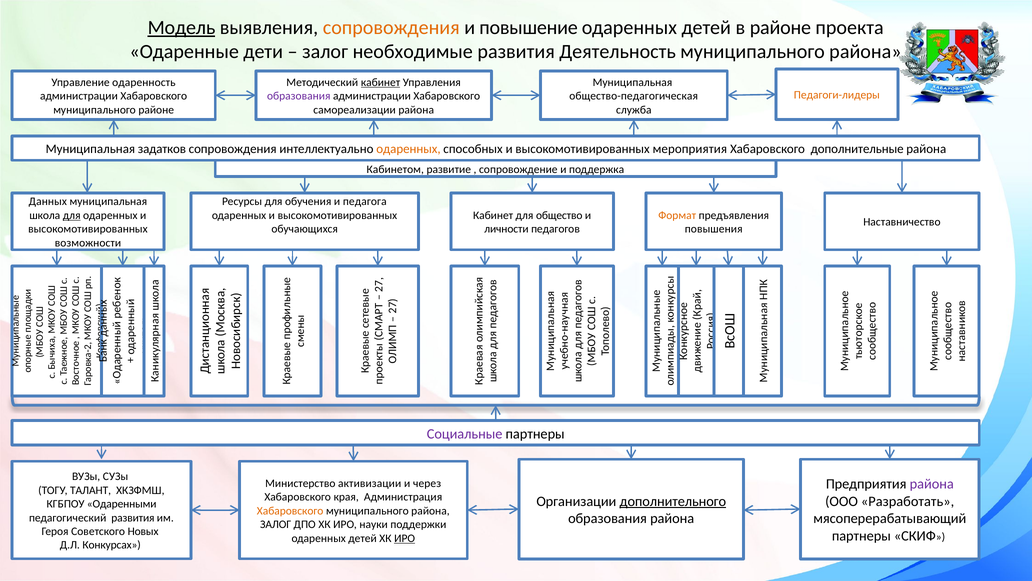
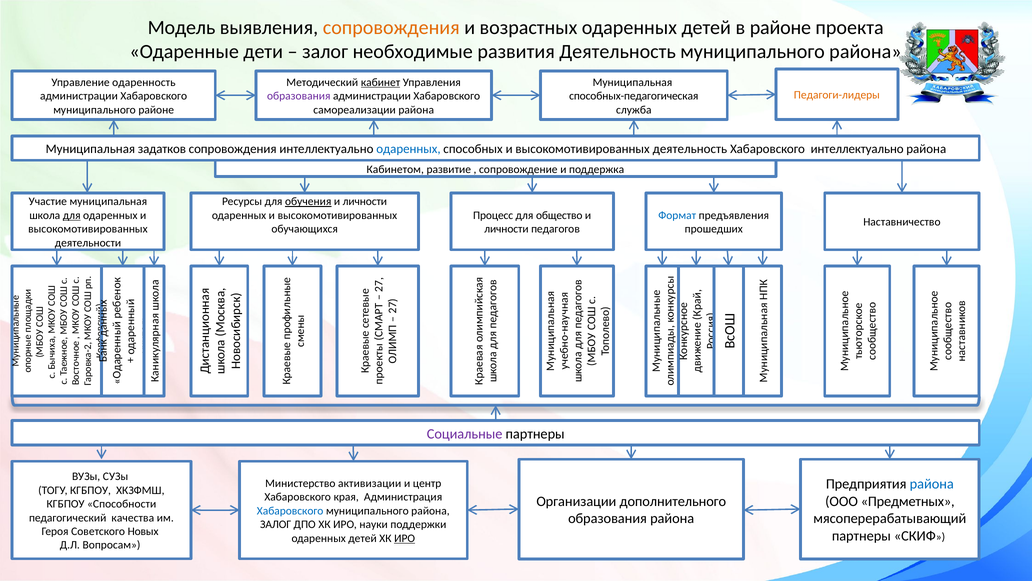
Модель underline: present -> none
повышение: повышение -> возрастных
общество-педагогическая: общество-педагогическая -> способных-педагогическая
одаренных at (408, 149) colour: orange -> blue
высокомотивированных мероприятия: мероприятия -> деятельность
Хабаровского дополнительные: дополнительные -> интеллектуально
Данных: Данных -> Участие
обучения underline: none -> present
педагога at (365, 201): педагога -> личности
Кабинет at (493, 215): Кабинет -> Процесс
Формат colour: orange -> blue
повышения: повышения -> прошедших
возможности: возможности -> деятельности
района at (932, 484) colour: purple -> blue
через: через -> центр
ТОГУ ТАЛАНТ: ТАЛАНТ -> КГБПОУ
дополнительного underline: present -> none
Разработать: Разработать -> Предметных
Одаренными: Одаренными -> Способности
Хабаровского at (290, 510) colour: orange -> blue
педагогический развития: развития -> качества
Конкурсах: Конкурсах -> Вопросам
